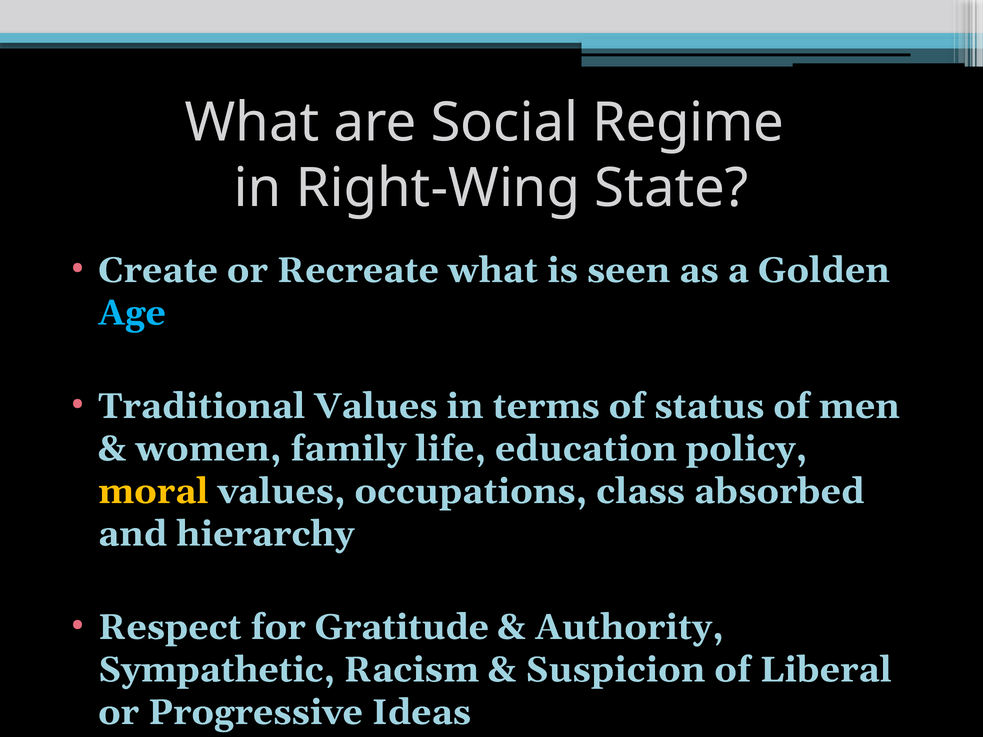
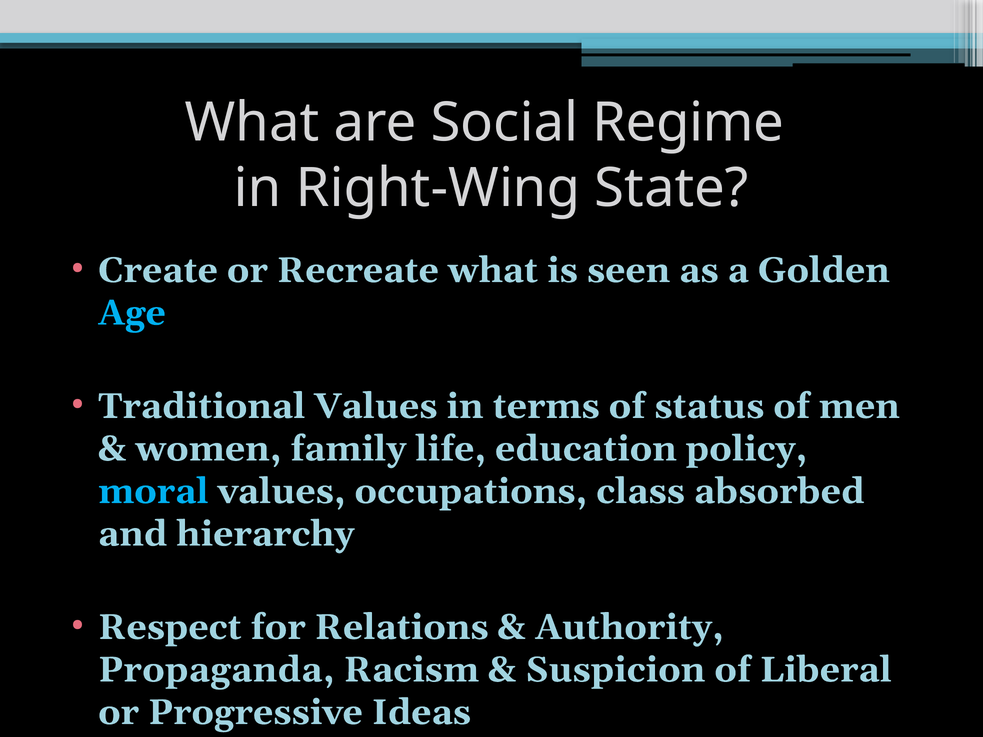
moral colour: yellow -> light blue
Gratitude: Gratitude -> Relations
Sympathetic: Sympathetic -> Propaganda
